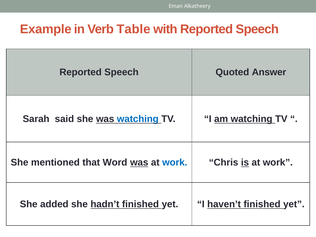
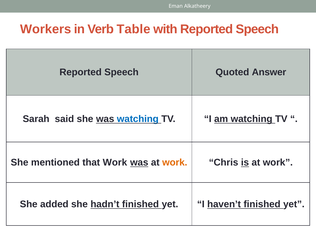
Example: Example -> Workers
that Word: Word -> Work
work at (175, 162) colour: blue -> orange
